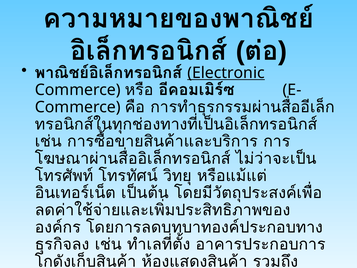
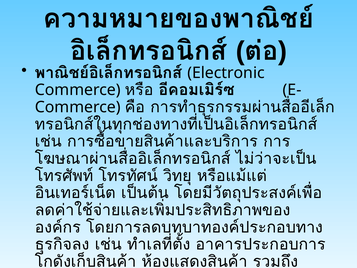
Electronic underline: present -> none
